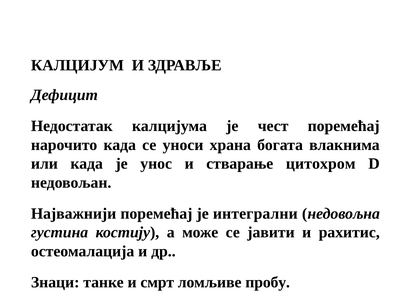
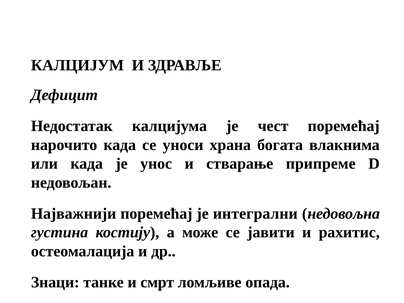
цитохром: цитохром -> припреме
пробу: пробу -> опада
